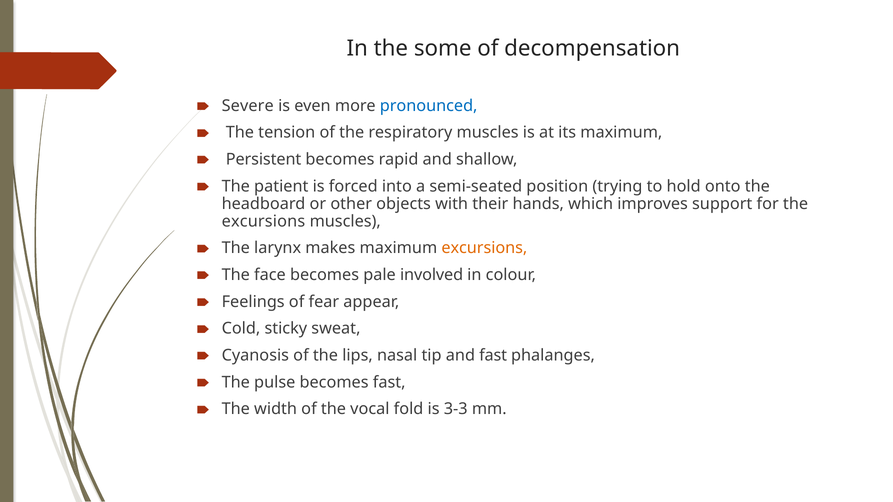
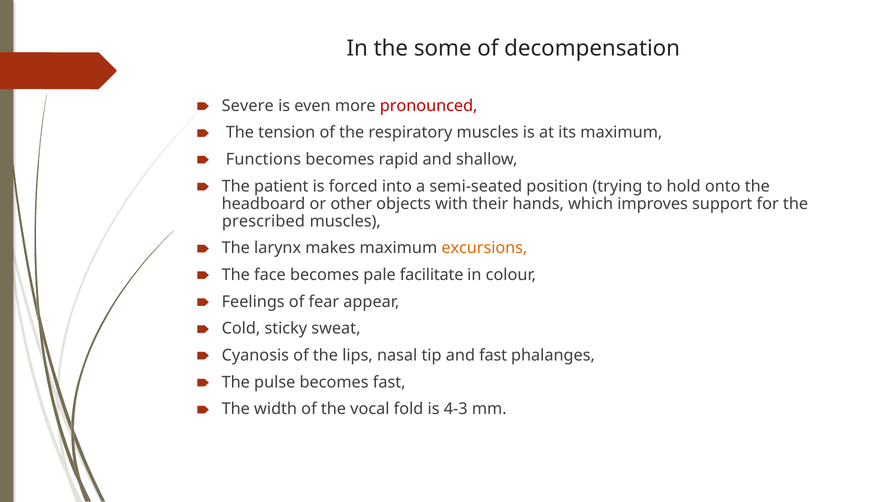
pronounced colour: blue -> red
Persistent: Persistent -> Functions
excursions at (263, 221): excursions -> prescribed
involved: involved -> facilitate
3-3: 3-3 -> 4-3
